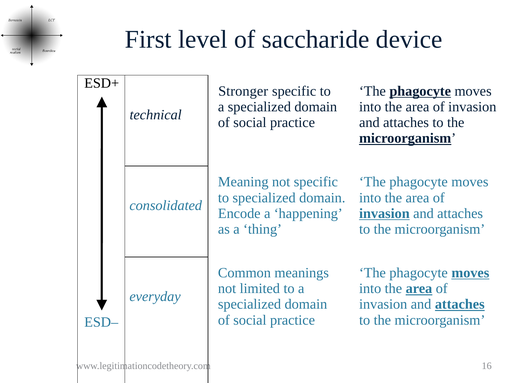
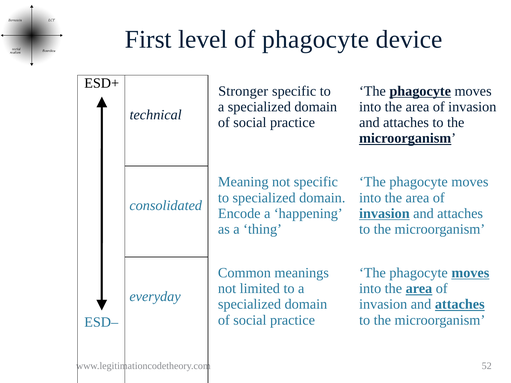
of saccharide: saccharide -> phagocyte
16: 16 -> 52
